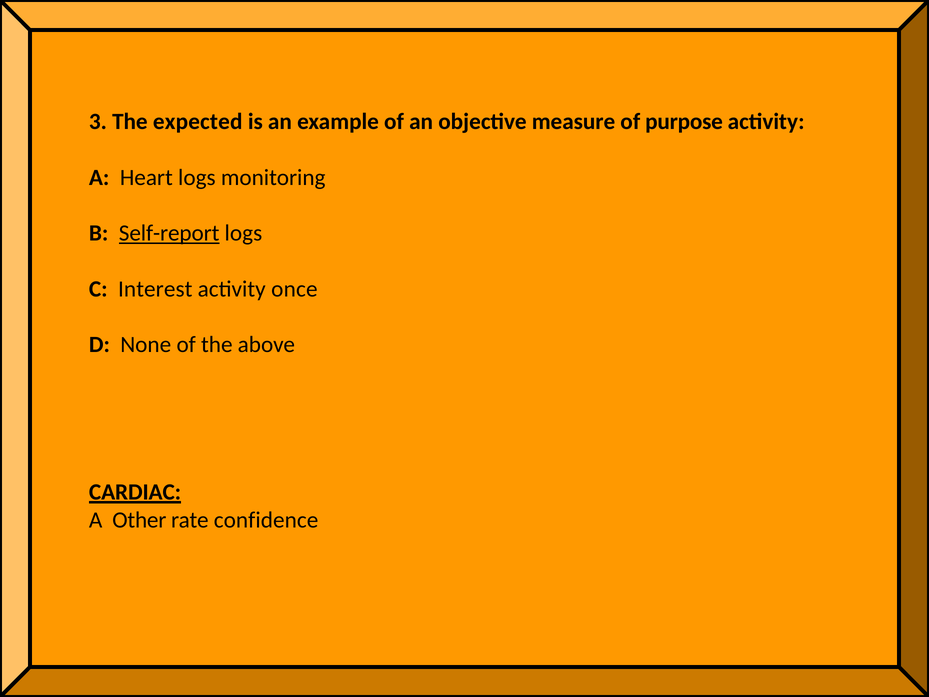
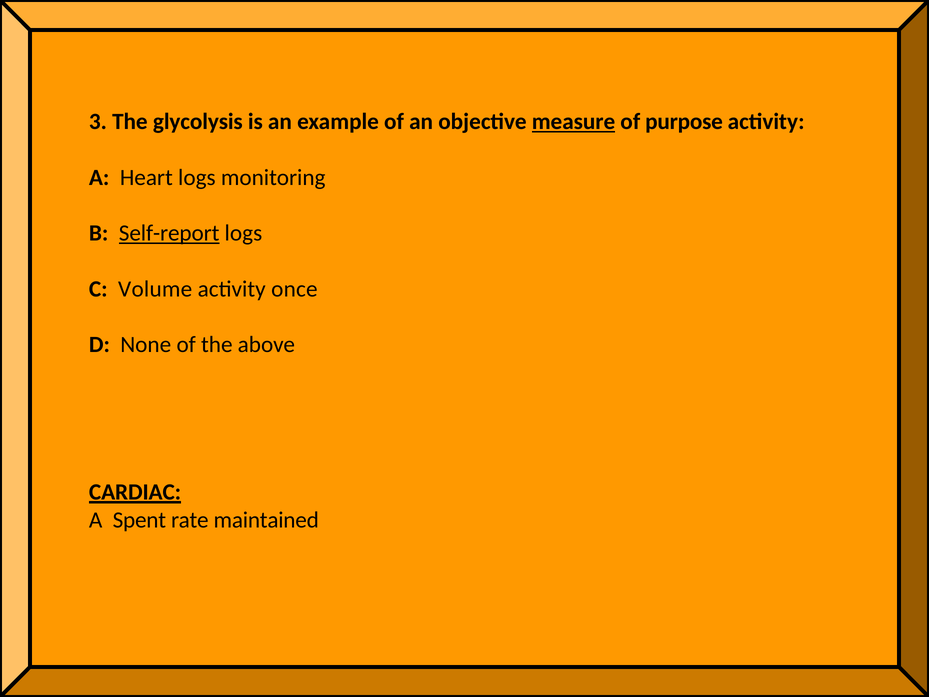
expected: expected -> glycolysis
measure underline: none -> present
Interest: Interest -> Volume
Other: Other -> Spent
confidence: confidence -> maintained
